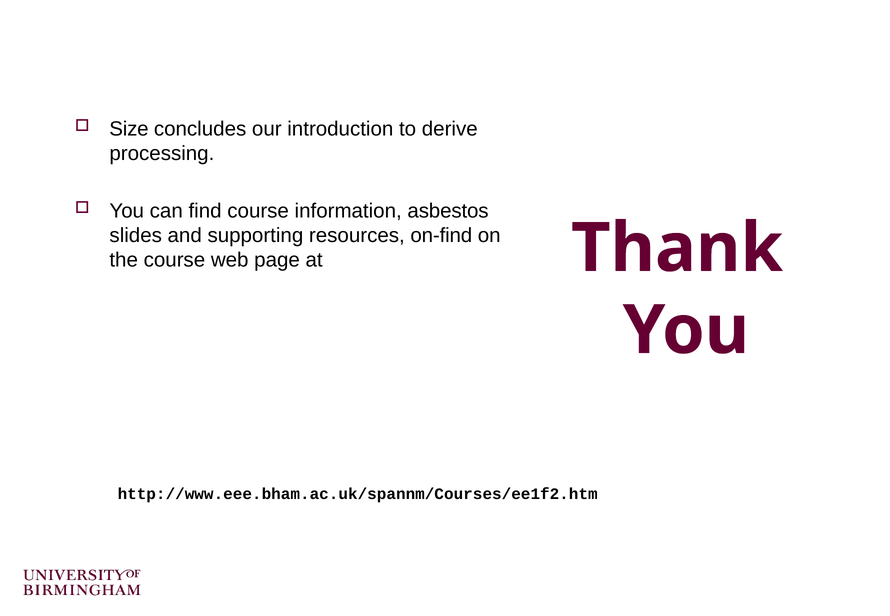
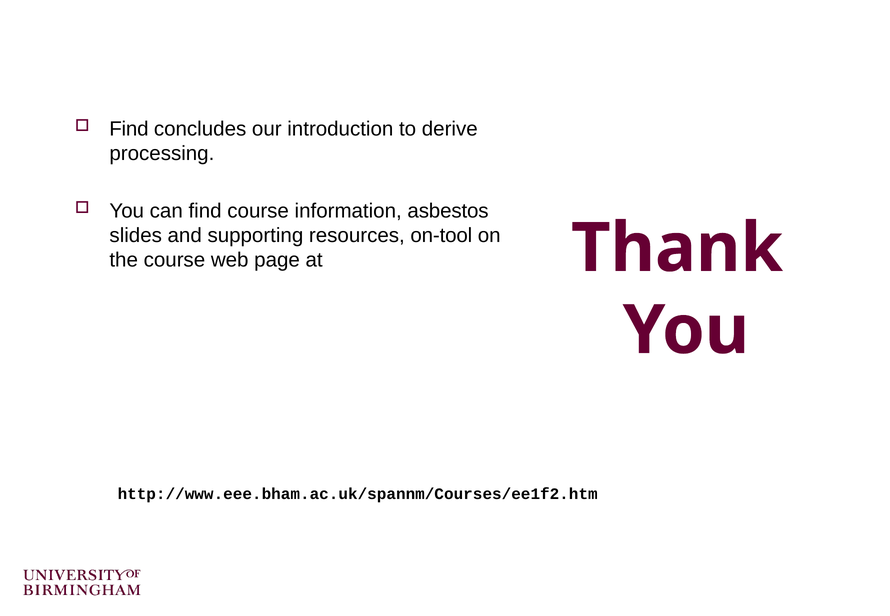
Size at (129, 129): Size -> Find
on-find: on-find -> on-tool
